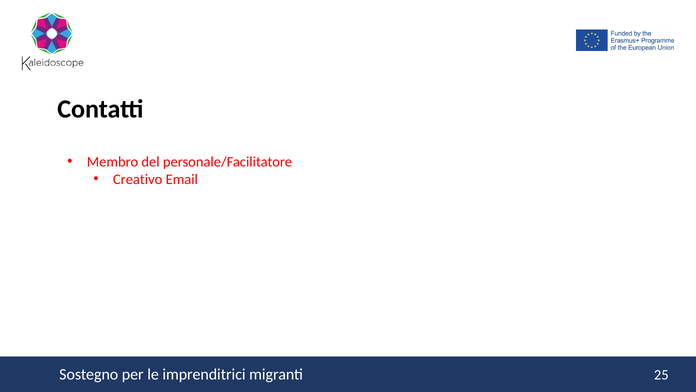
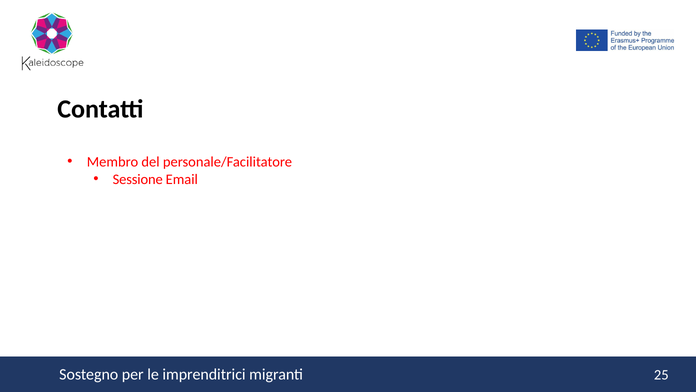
Creativo: Creativo -> Sessione
